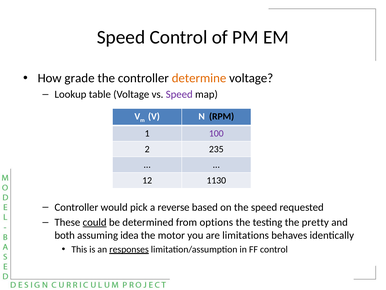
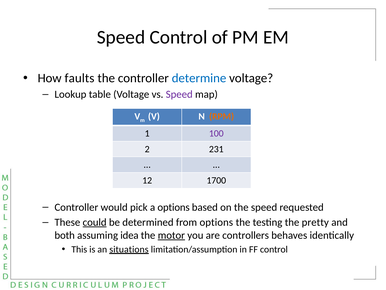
grade: grade -> faults
determine colour: orange -> blue
RPM colour: black -> orange
235: 235 -> 231
1130: 1130 -> 1700
a reverse: reverse -> options
motor underline: none -> present
limitations: limitations -> controllers
responses: responses -> situations
